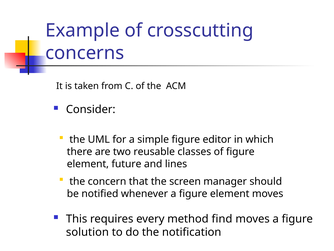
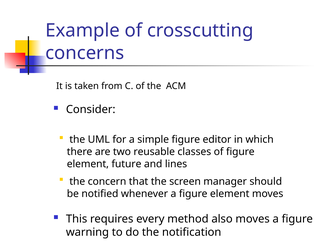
find: find -> also
solution: solution -> warning
